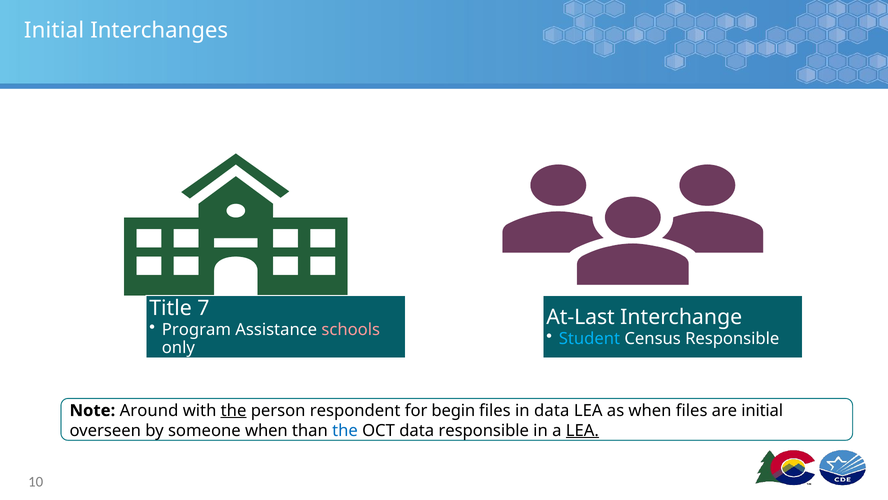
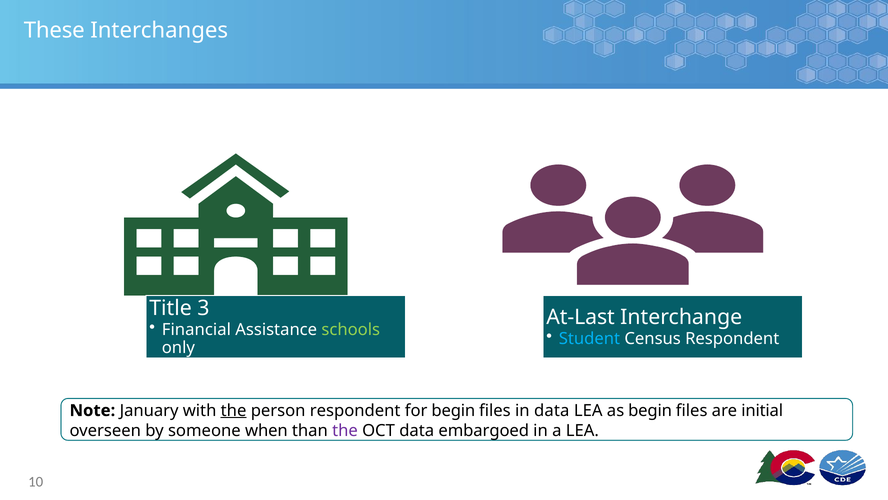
Initial at (54, 30): Initial -> These
7: 7 -> 3
Program: Program -> Financial
schools colour: pink -> light green
Census Responsible: Responsible -> Respondent
Around: Around -> January
as when: when -> begin
the at (345, 430) colour: blue -> purple
data responsible: responsible -> embargoed
LEA at (582, 430) underline: present -> none
